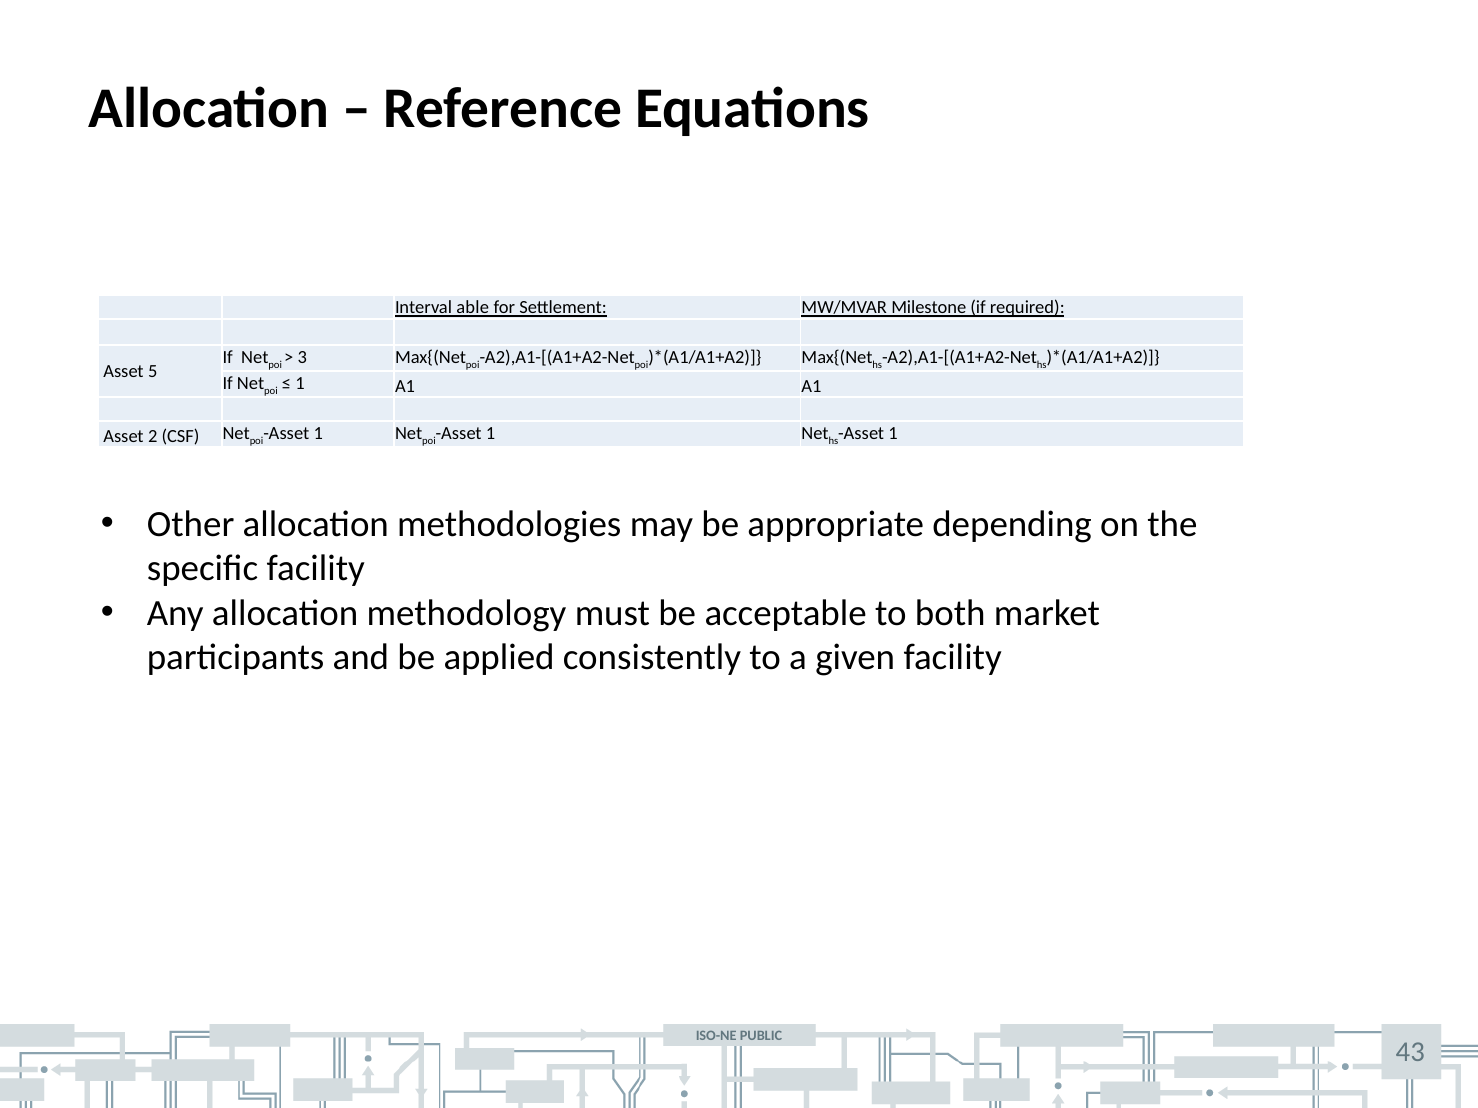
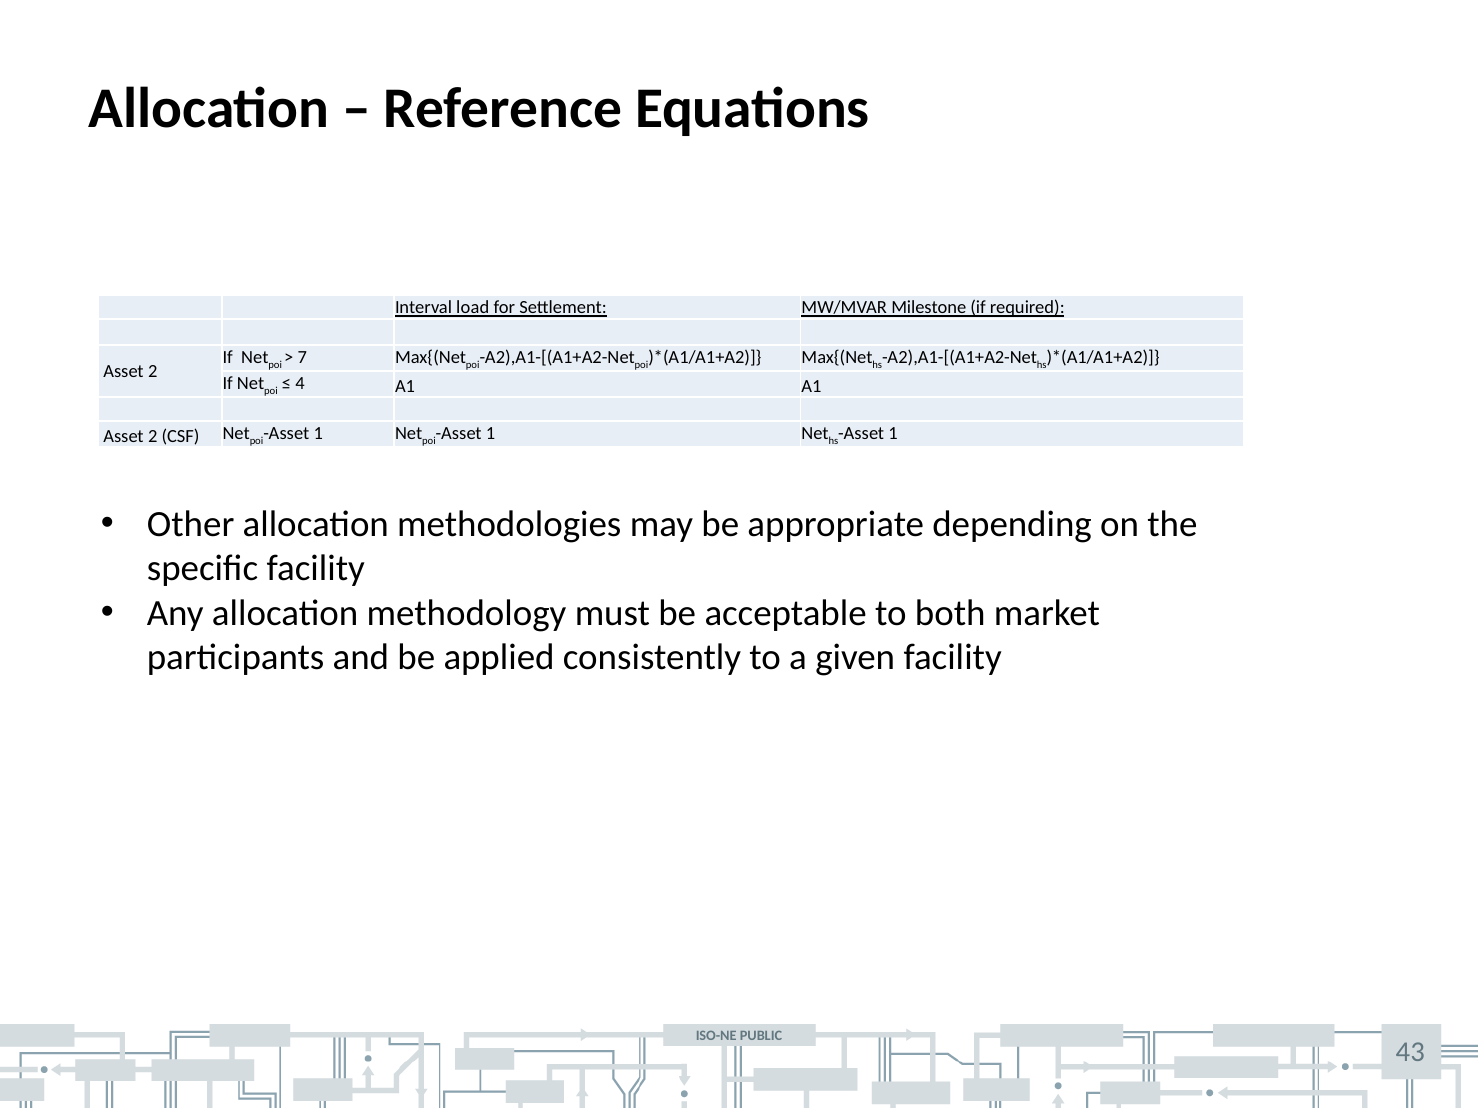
able: able -> load
3: 3 -> 7
5 at (153, 372): 5 -> 2
1 at (300, 384): 1 -> 4
